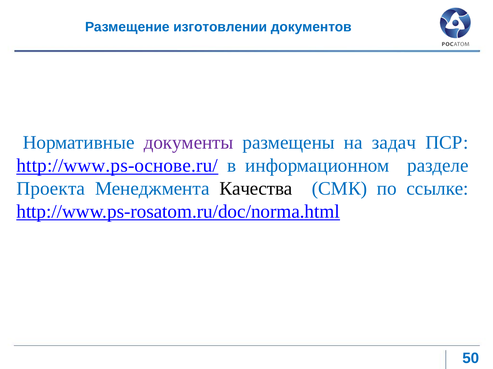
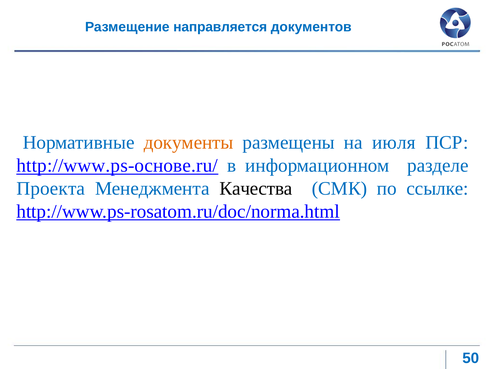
изготовлении: изготовлении -> направляется
документы colour: purple -> orange
задач: задач -> июля
